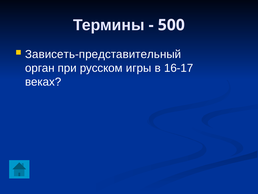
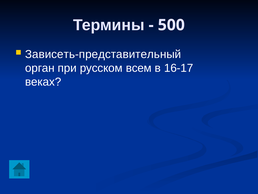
игры: игры -> всем
